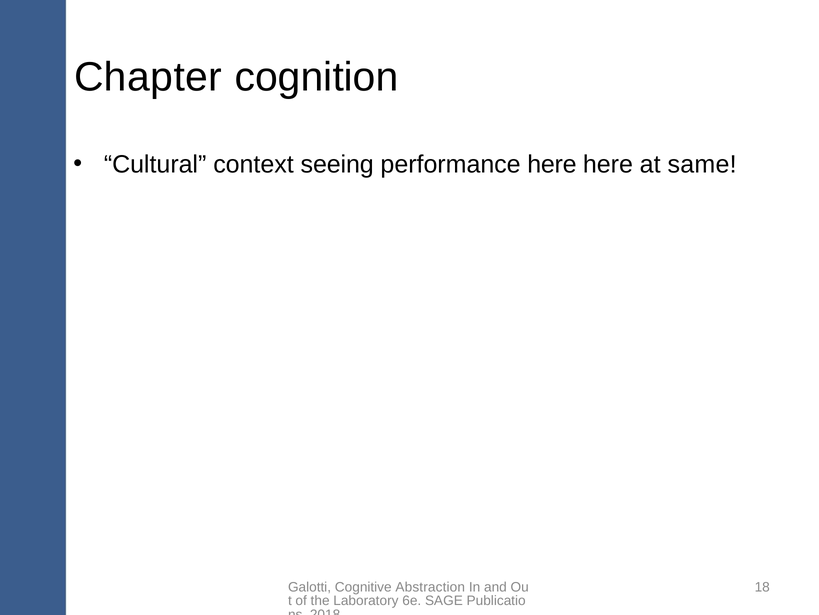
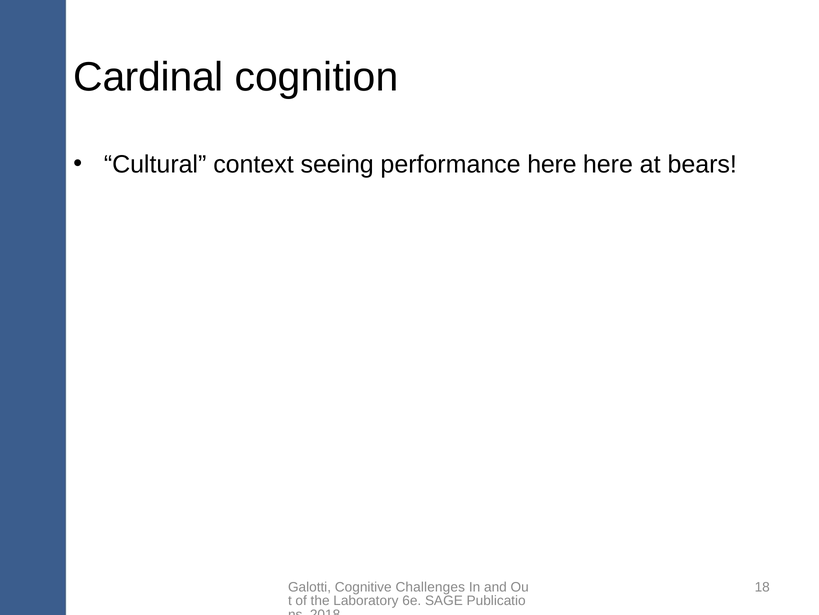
Chapter: Chapter -> Cardinal
same: same -> bears
Abstraction: Abstraction -> Challenges
